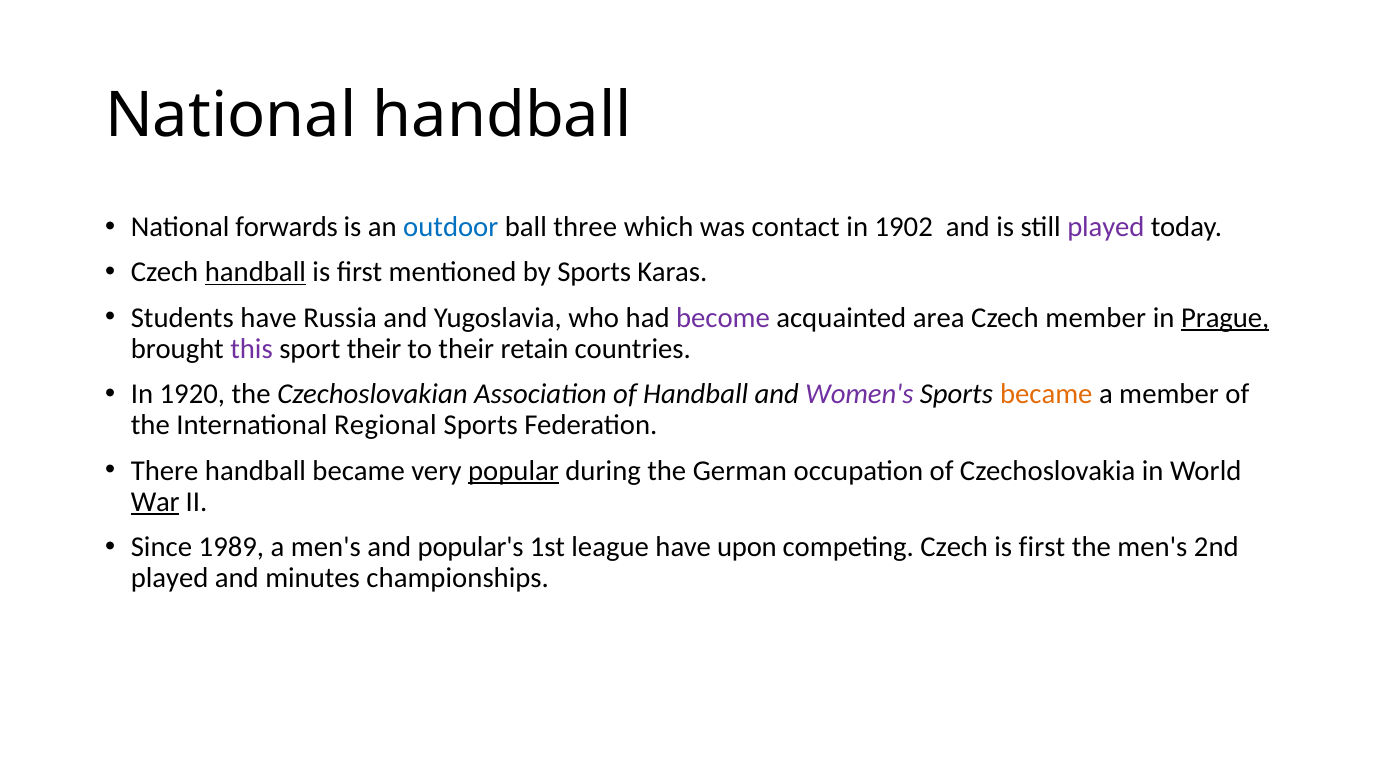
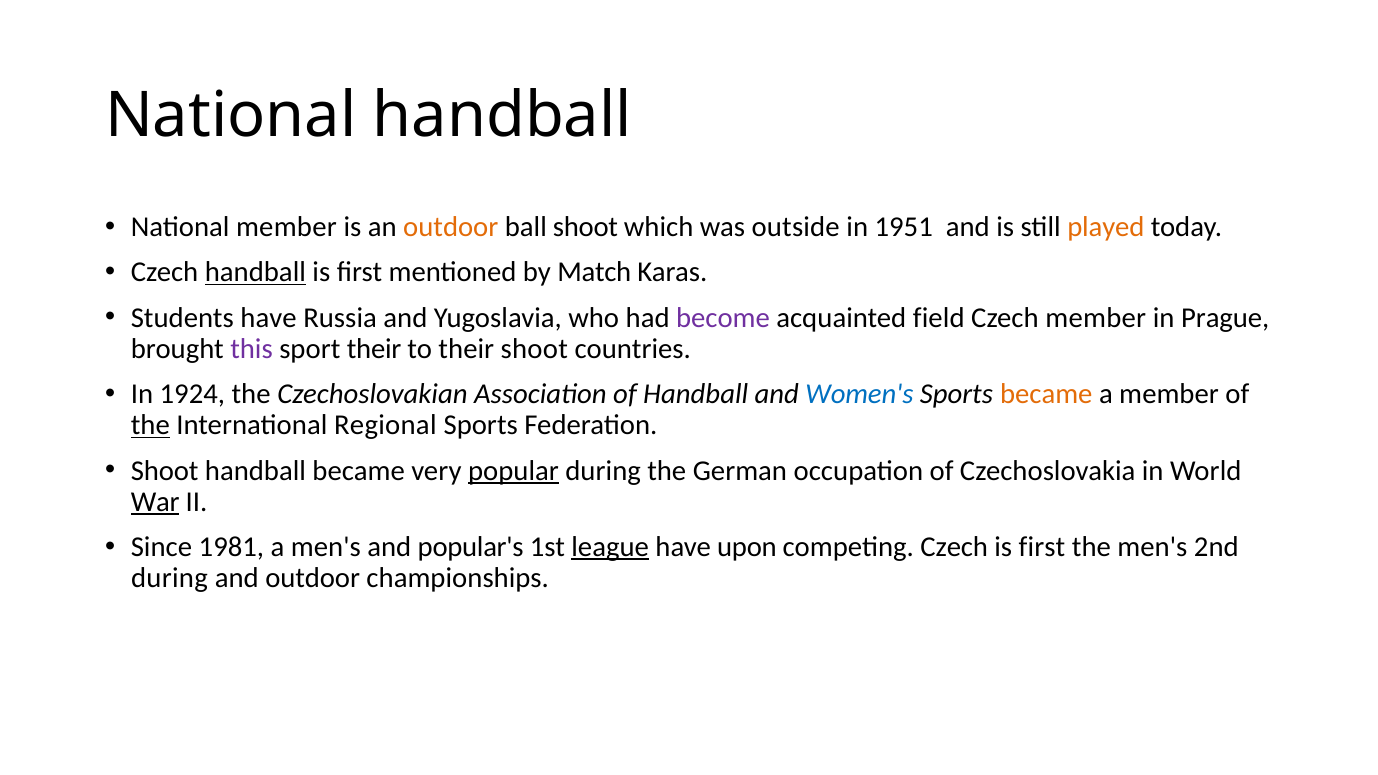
National forwards: forwards -> member
outdoor at (451, 227) colour: blue -> orange
ball three: three -> shoot
contact: contact -> outside
1902: 1902 -> 1951
played at (1106, 227) colour: purple -> orange
by Sports: Sports -> Match
area: area -> field
Prague underline: present -> none
their retain: retain -> shoot
1920: 1920 -> 1924
Women's colour: purple -> blue
the at (150, 425) underline: none -> present
There at (165, 471): There -> Shoot
1989: 1989 -> 1981
league underline: none -> present
played at (170, 578): played -> during
and minutes: minutes -> outdoor
